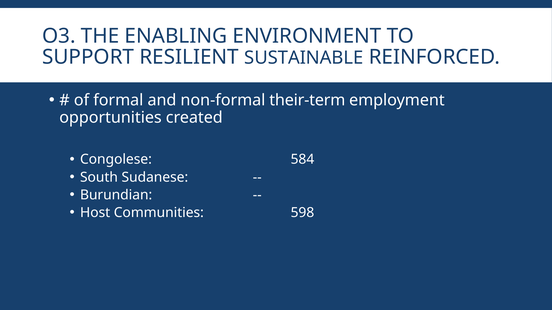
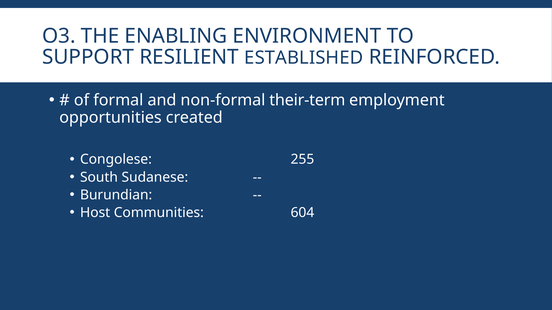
SUSTAINABLE: SUSTAINABLE -> ESTABLISHED
584: 584 -> 255
598: 598 -> 604
